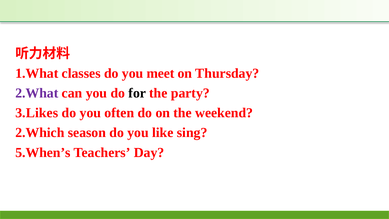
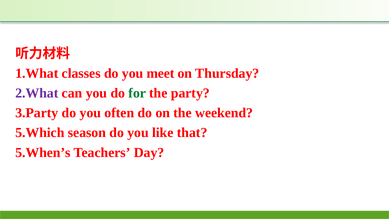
for colour: black -> green
3.Likes: 3.Likes -> 3.Party
2.Which: 2.Which -> 5.Which
sing: sing -> that
